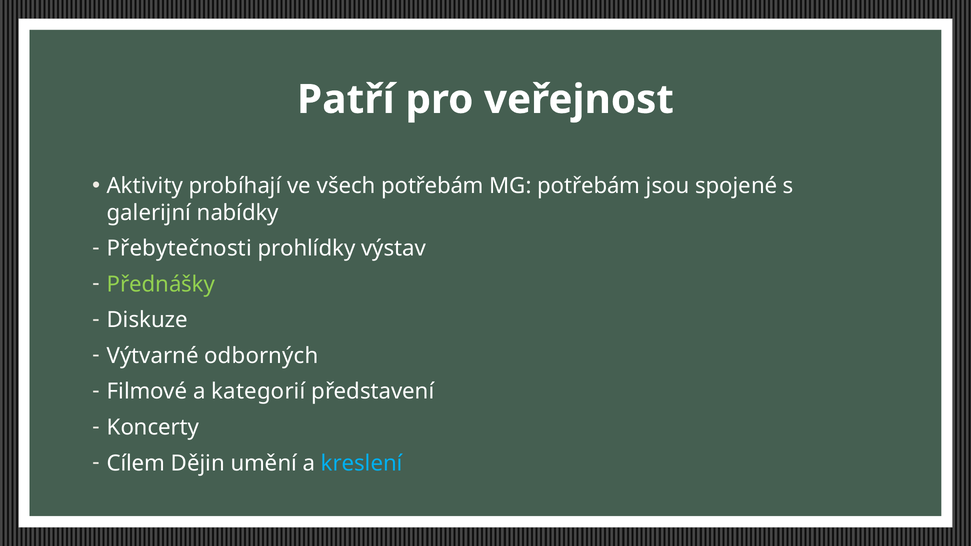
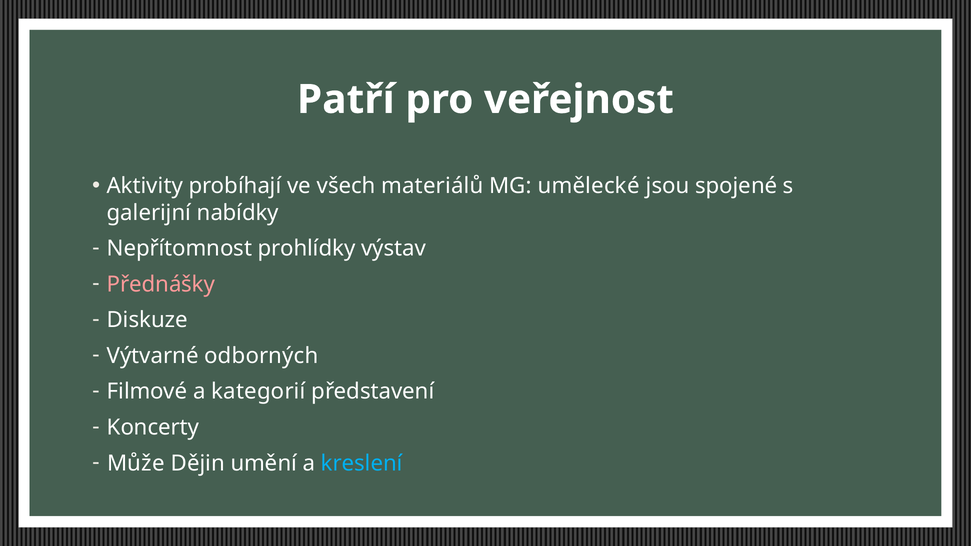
všech potřebám: potřebám -> materiálů
MG potřebám: potřebám -> umělecké
Přebytečnosti: Přebytečnosti -> Nepřítomnost
Přednášky colour: light green -> pink
Cílem: Cílem -> Může
